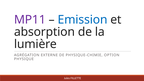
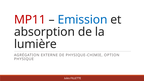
MP11 colour: purple -> red
